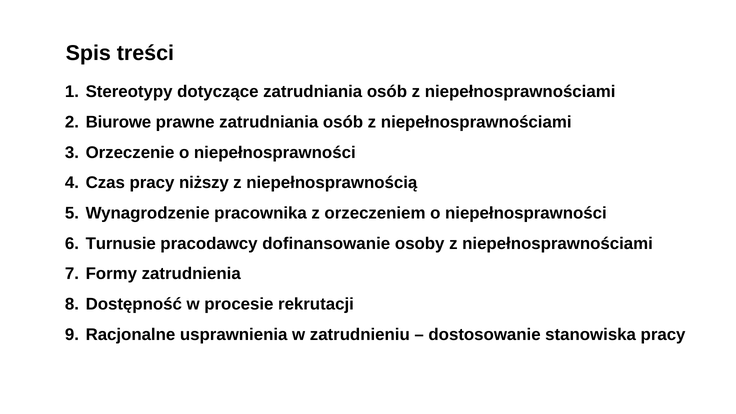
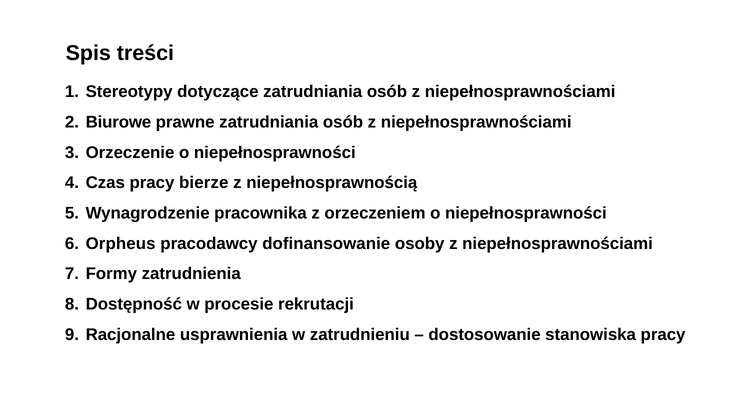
niższy: niższy -> bierze
Turnusie: Turnusie -> Orpheus
